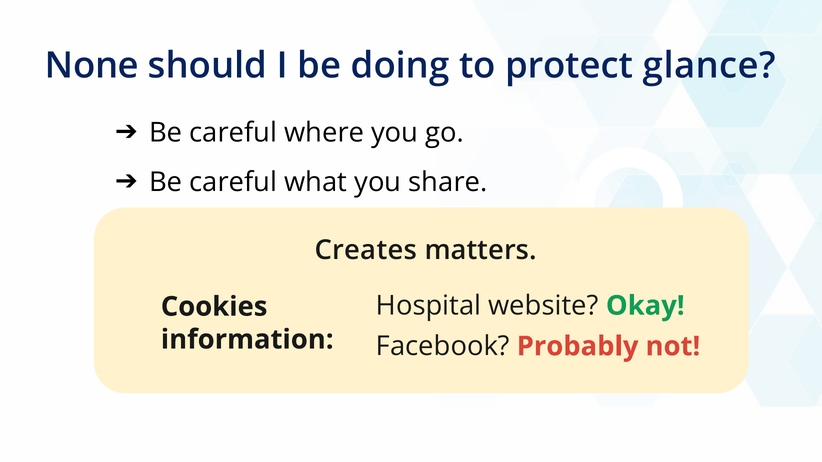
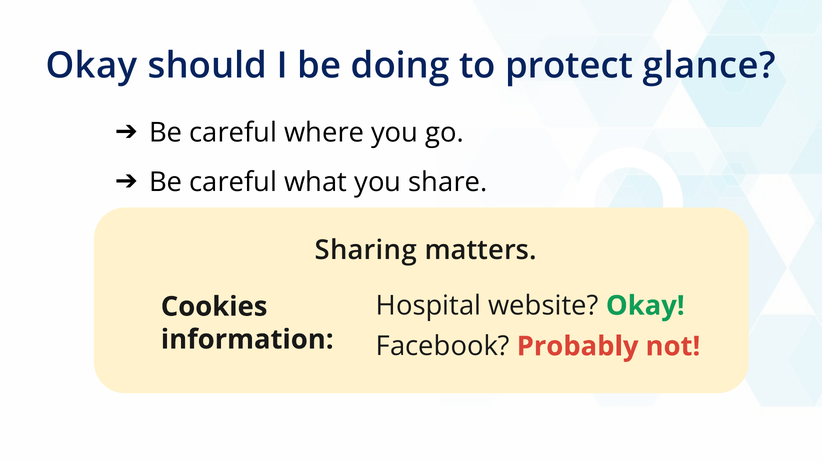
None at (92, 66): None -> Okay
Creates: Creates -> Sharing
